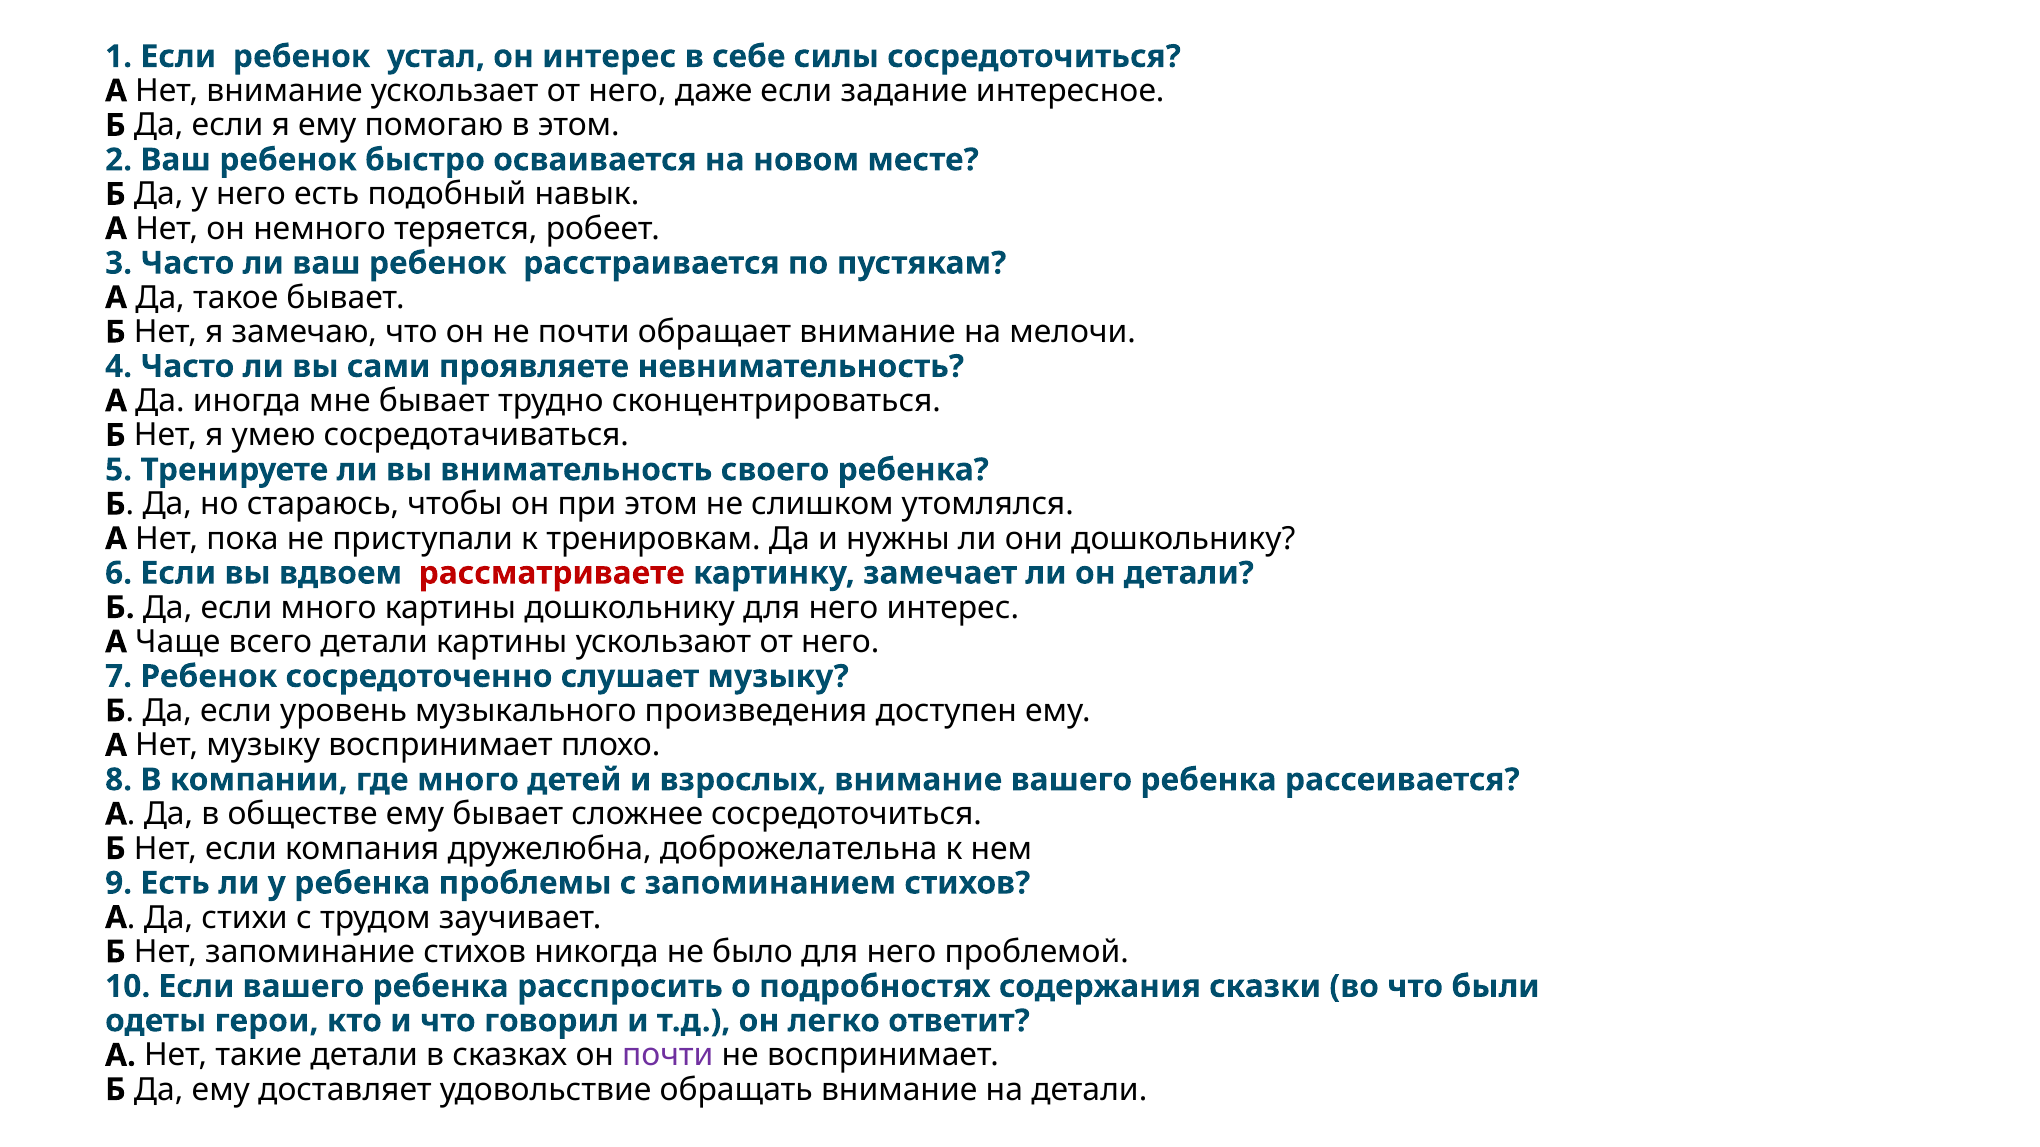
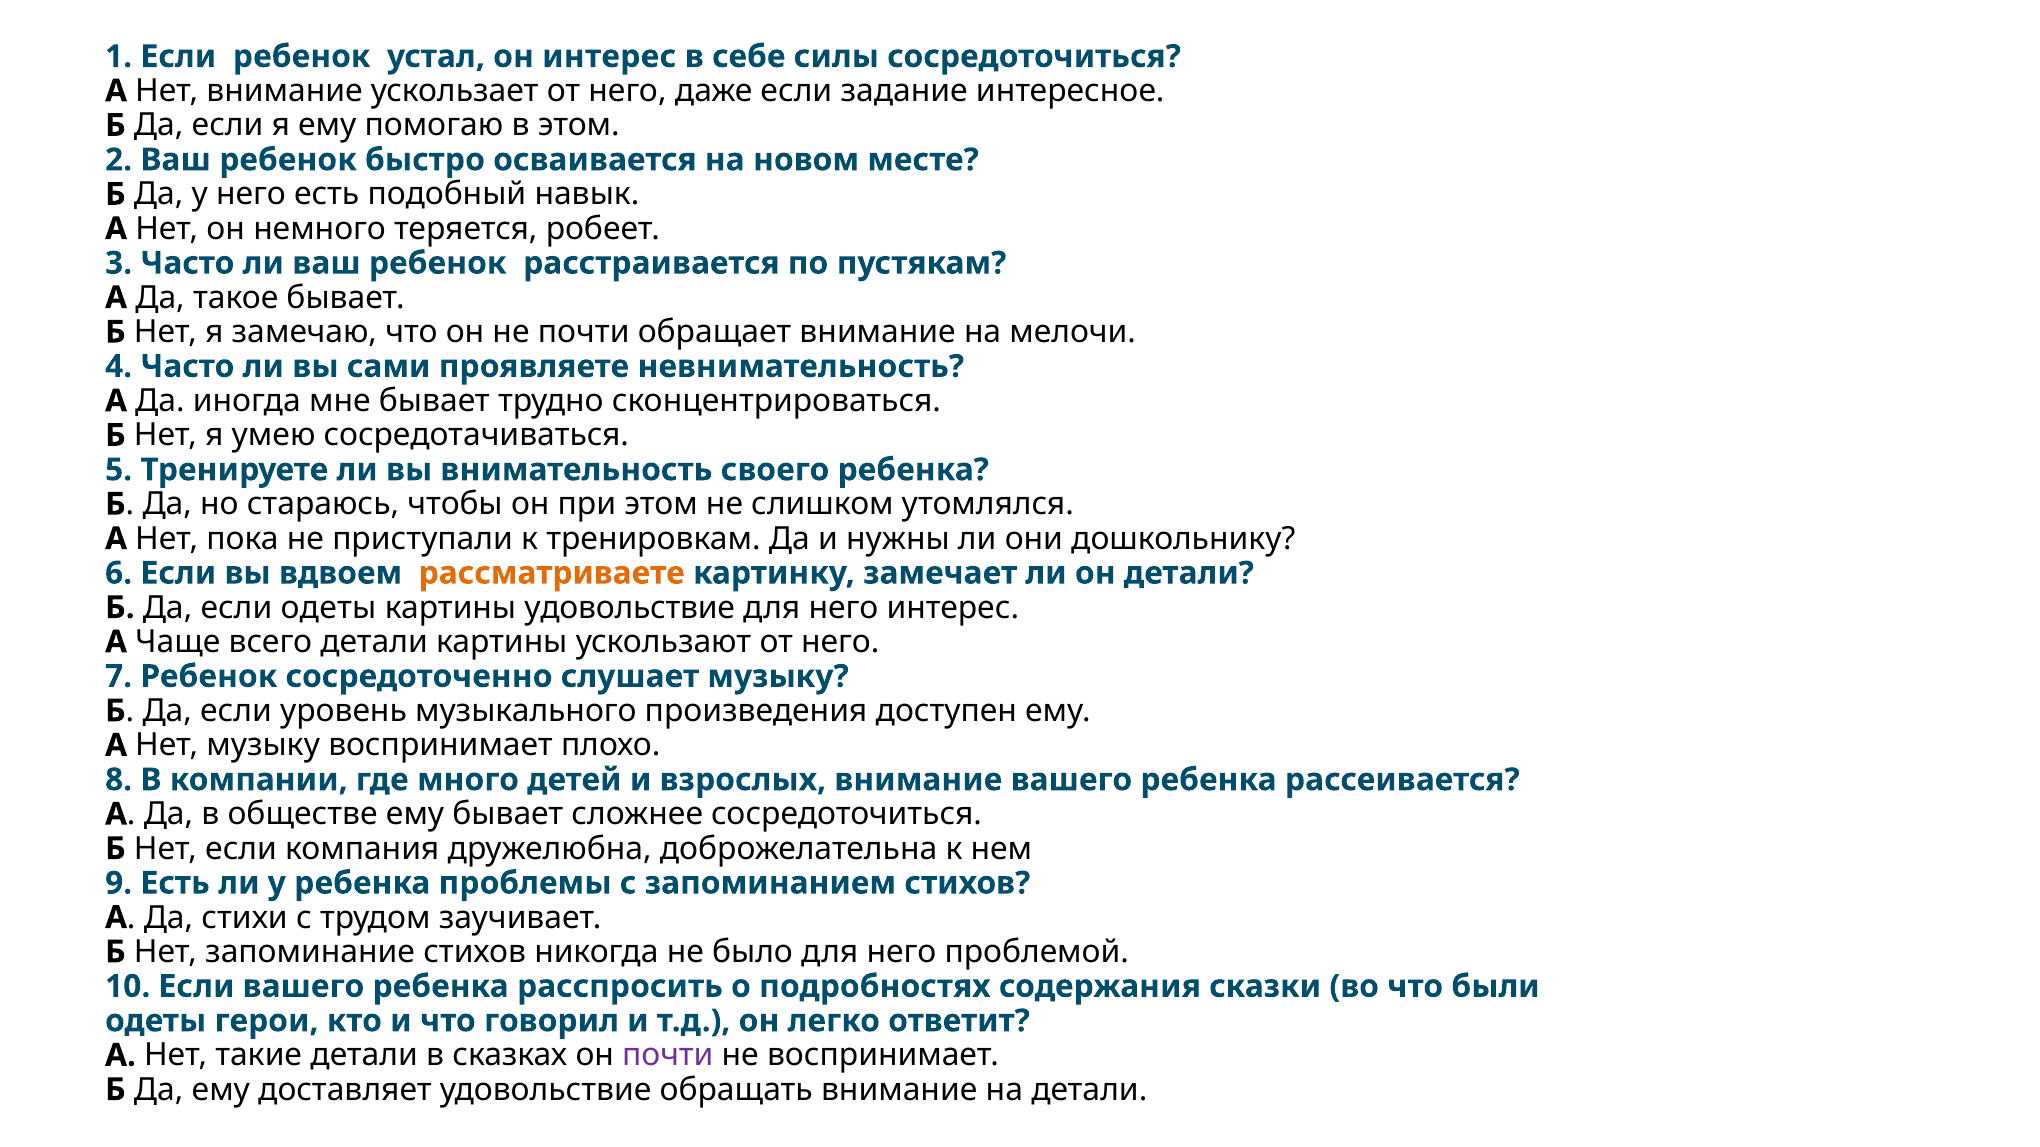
рассматриваете colour: red -> orange
если много: много -> одеты
картины дошкольнику: дошкольнику -> удовольствие
